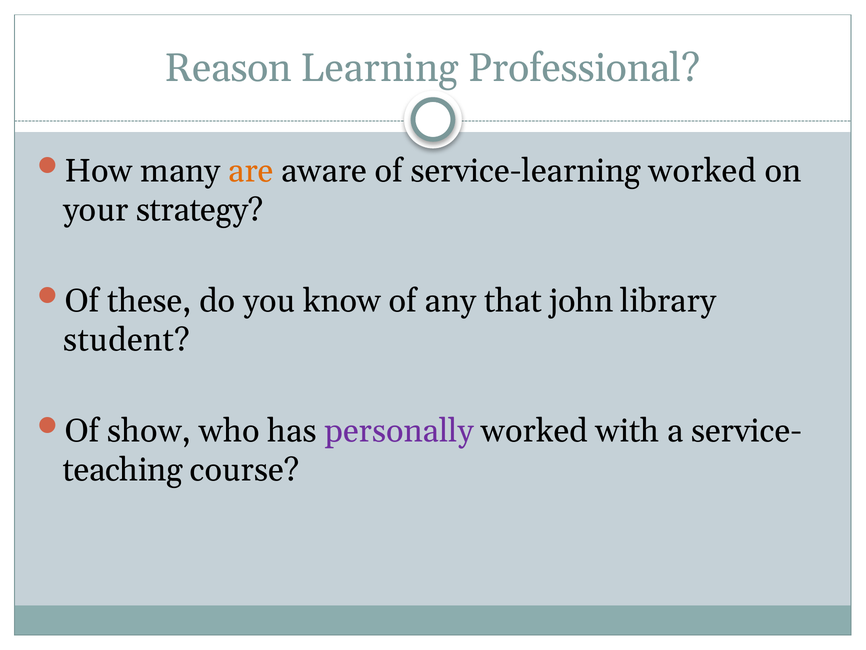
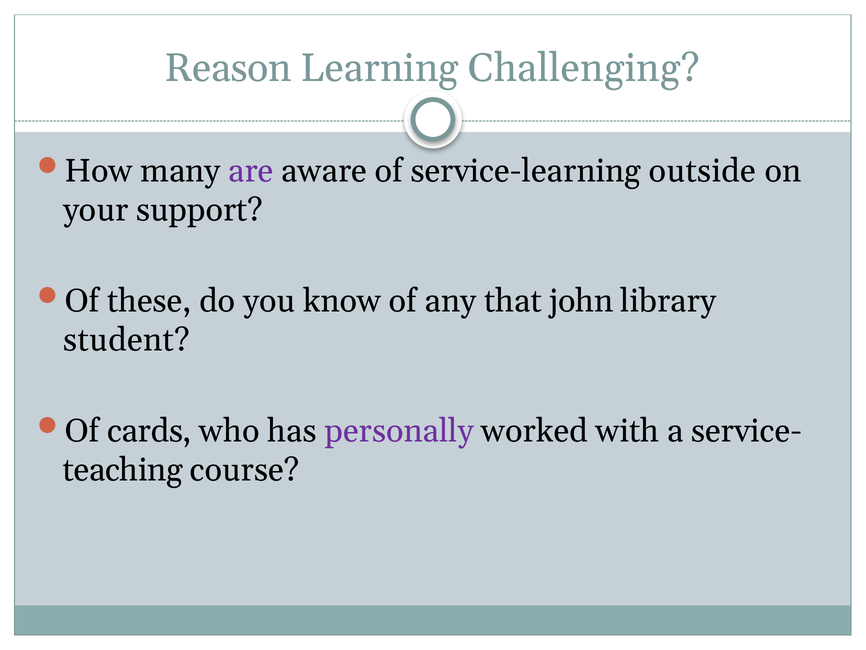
Professional: Professional -> Challenging
are colour: orange -> purple
service-learning worked: worked -> outside
strategy: strategy -> support
show: show -> cards
